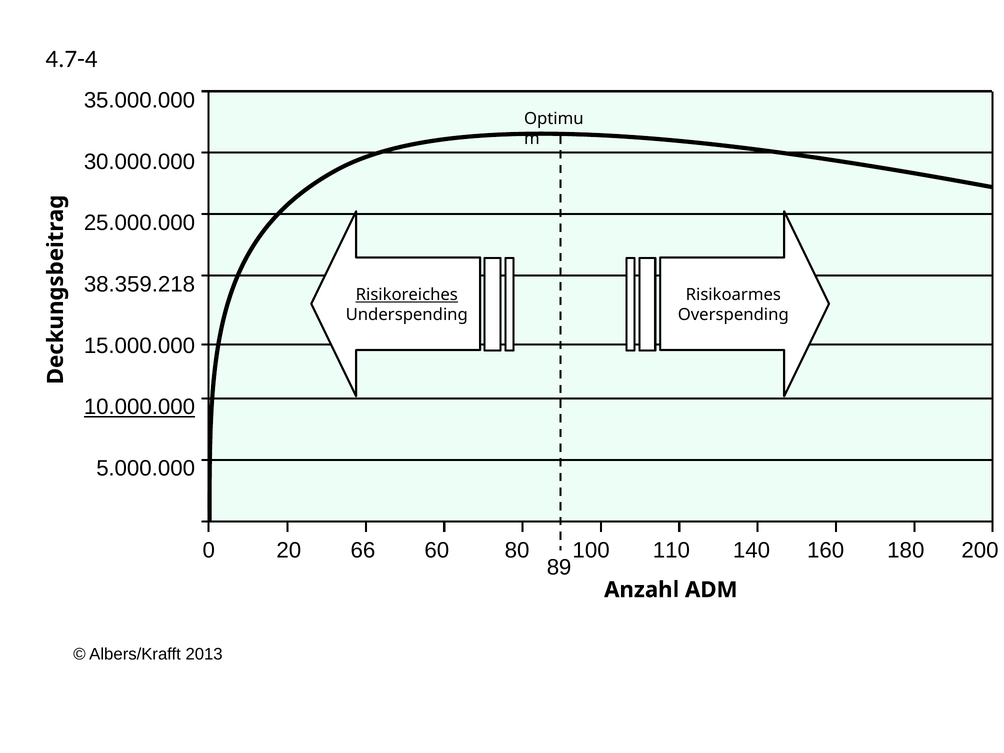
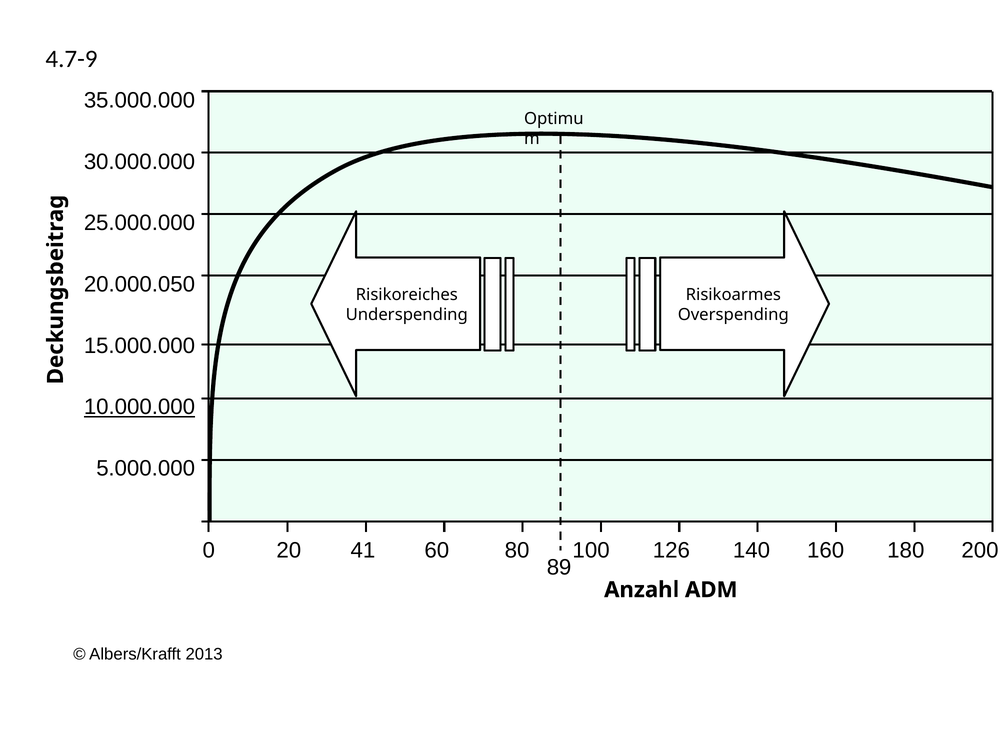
4.7-4: 4.7-4 -> 4.7-9
38.359.218: 38.359.218 -> 20.000.050
Risikoreiches underline: present -> none
66: 66 -> 41
110: 110 -> 126
